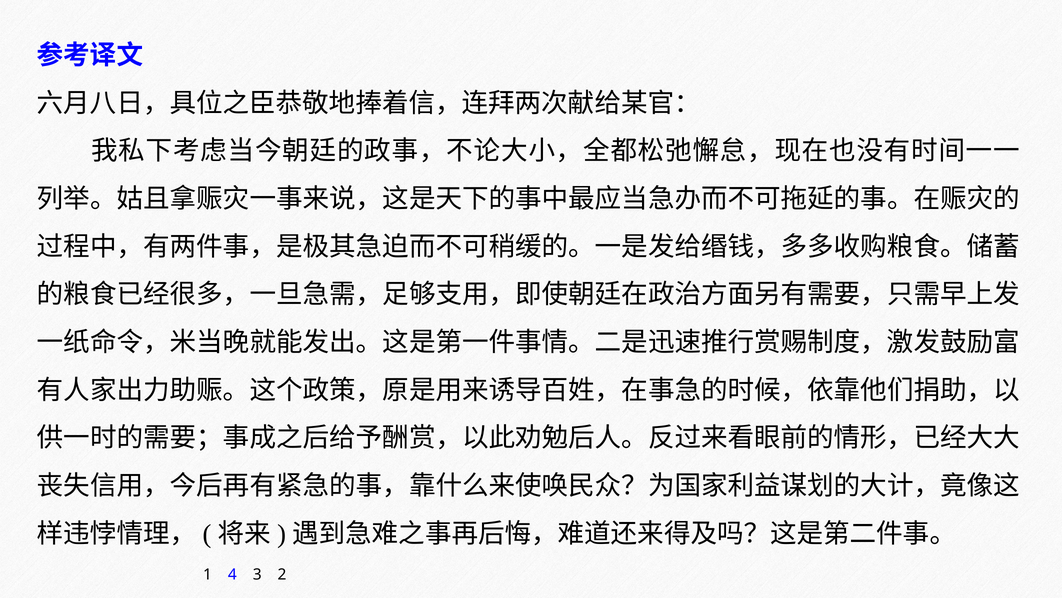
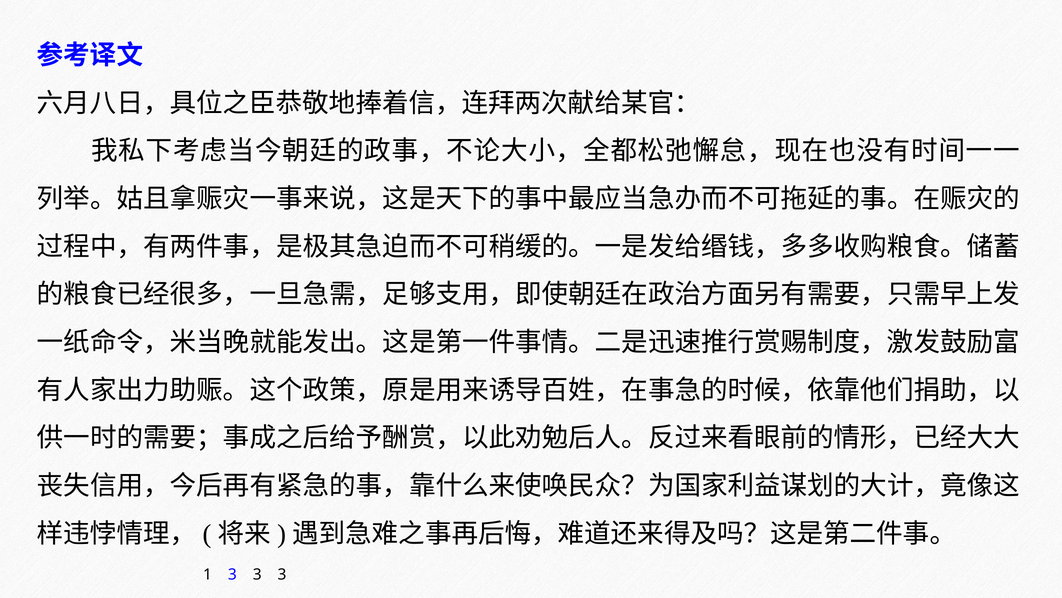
1 4: 4 -> 3
2 at (282, 574): 2 -> 3
